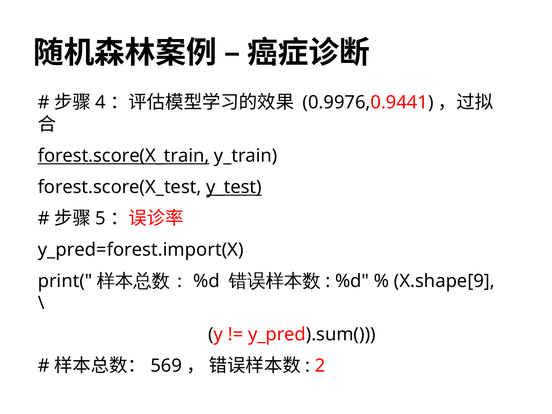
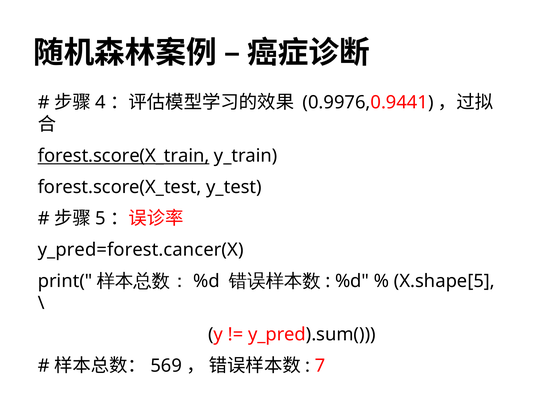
y_test underline: present -> none
y_pred=forest.import(X: y_pred=forest.import(X -> y_pred=forest.cancer(X
X.shape[9: X.shape[9 -> X.shape[5
2: 2 -> 7
